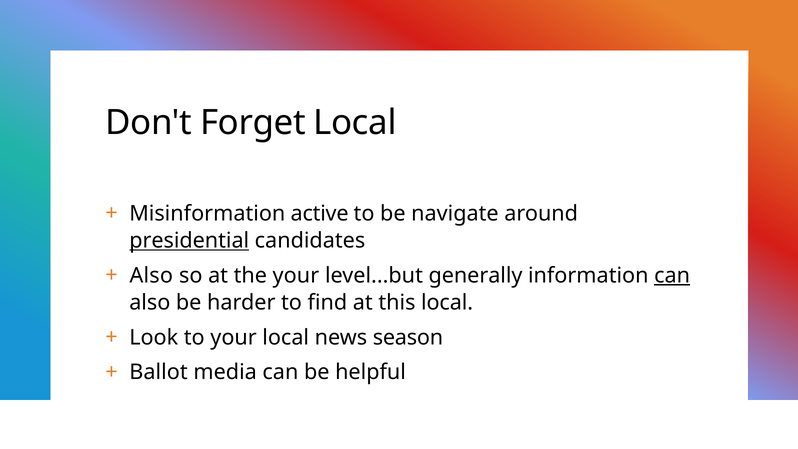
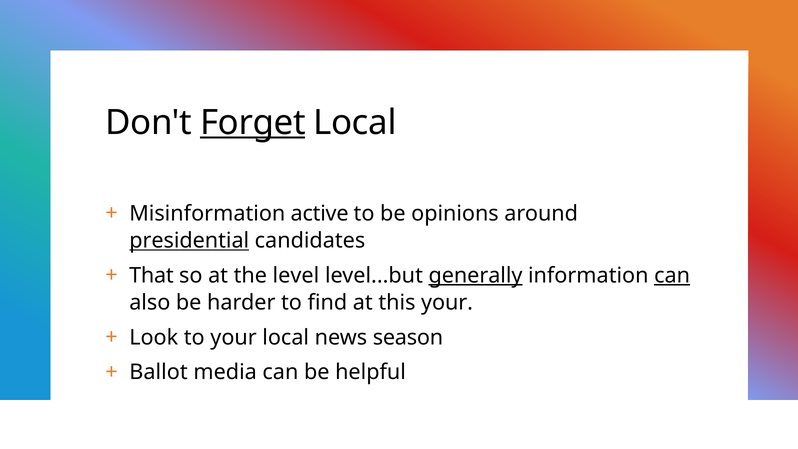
Forget underline: none -> present
navigate: navigate -> opinions
Also at (151, 275): Also -> That
the your: your -> level
generally underline: none -> present
this local: local -> your
